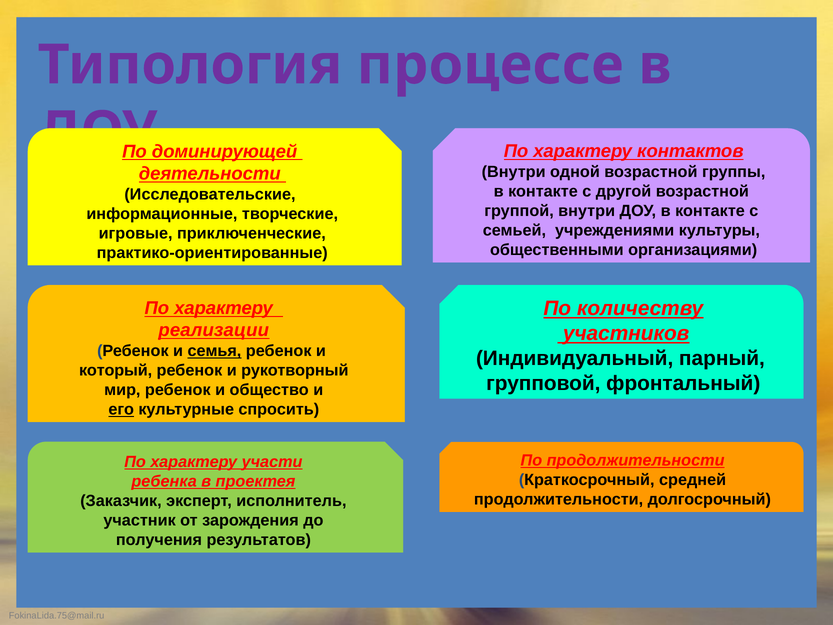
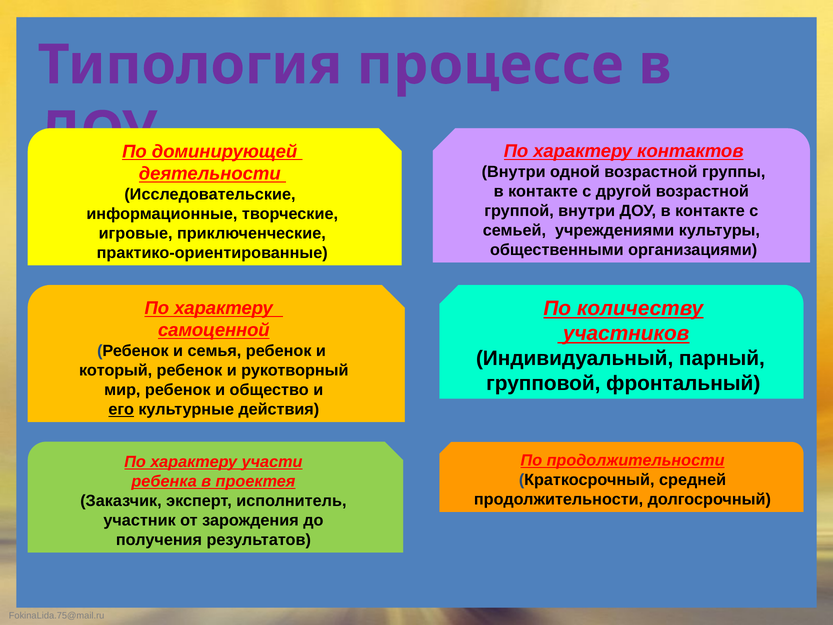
реализации: реализации -> самоценной
семья underline: present -> none
спросить: спросить -> действия
